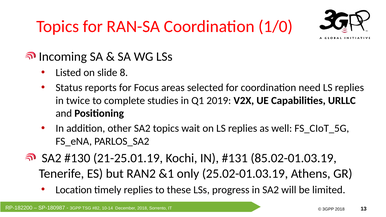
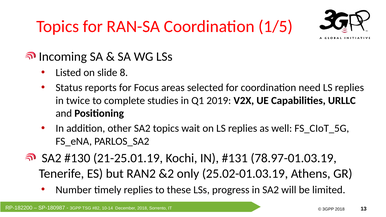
1/0: 1/0 -> 1/5
85.02-01.03.19: 85.02-01.03.19 -> 78.97-01.03.19
&1: &1 -> &2
Location: Location -> Number
